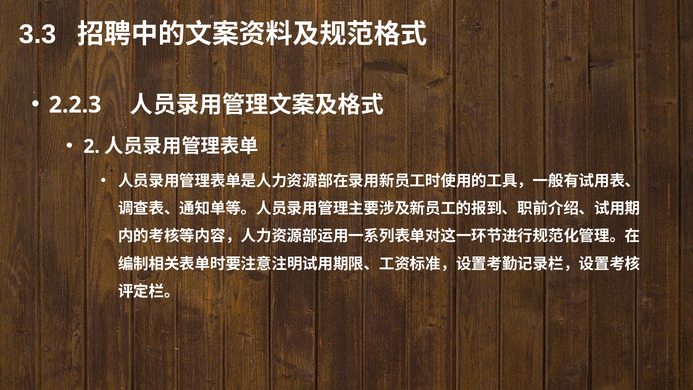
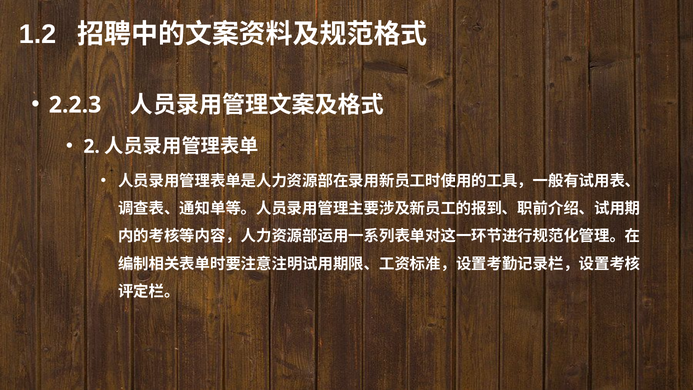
3.3: 3.3 -> 1.2
